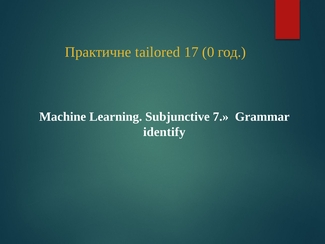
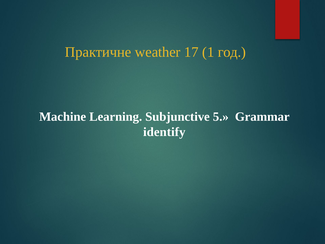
tailored: tailored -> weather
0: 0 -> 1
7: 7 -> 5
